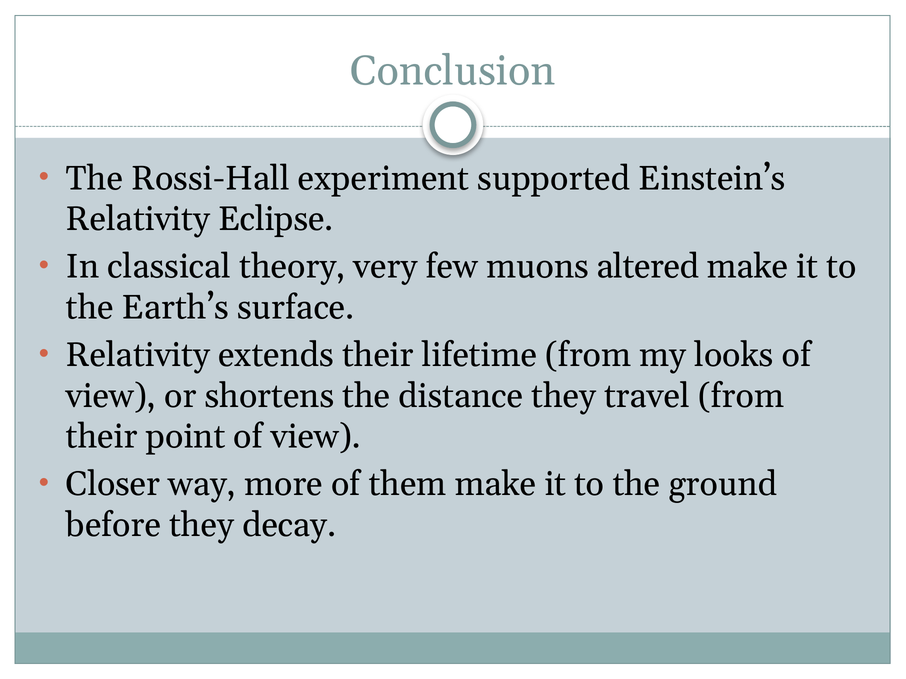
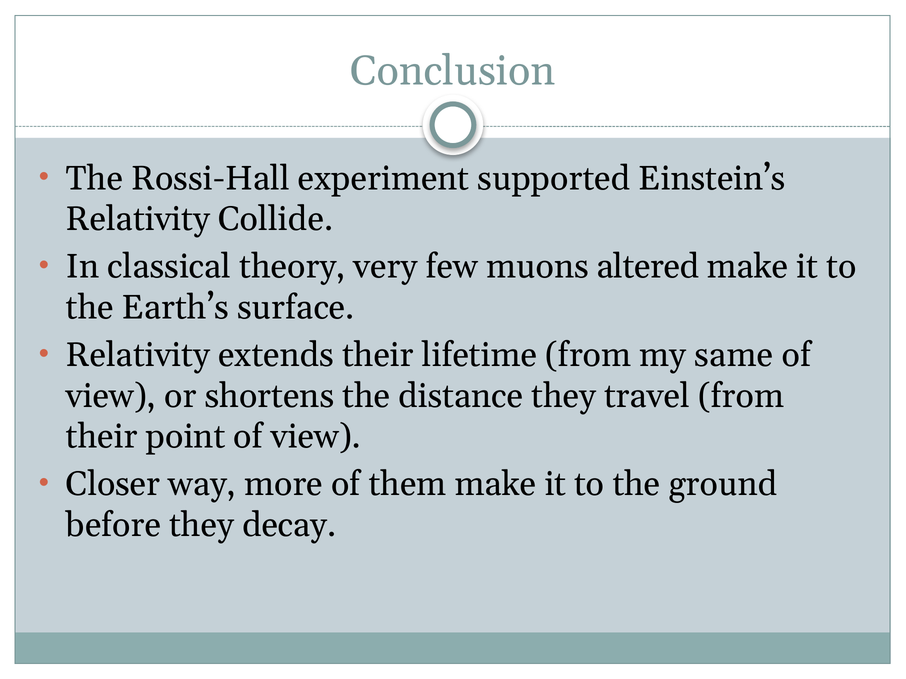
Eclipse: Eclipse -> Collide
looks: looks -> same
